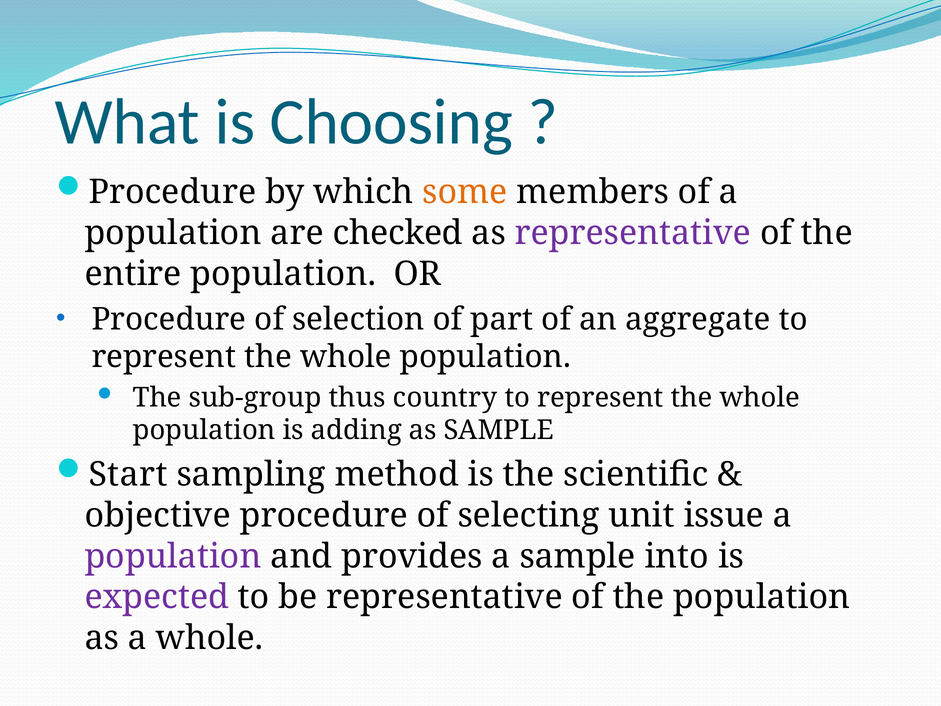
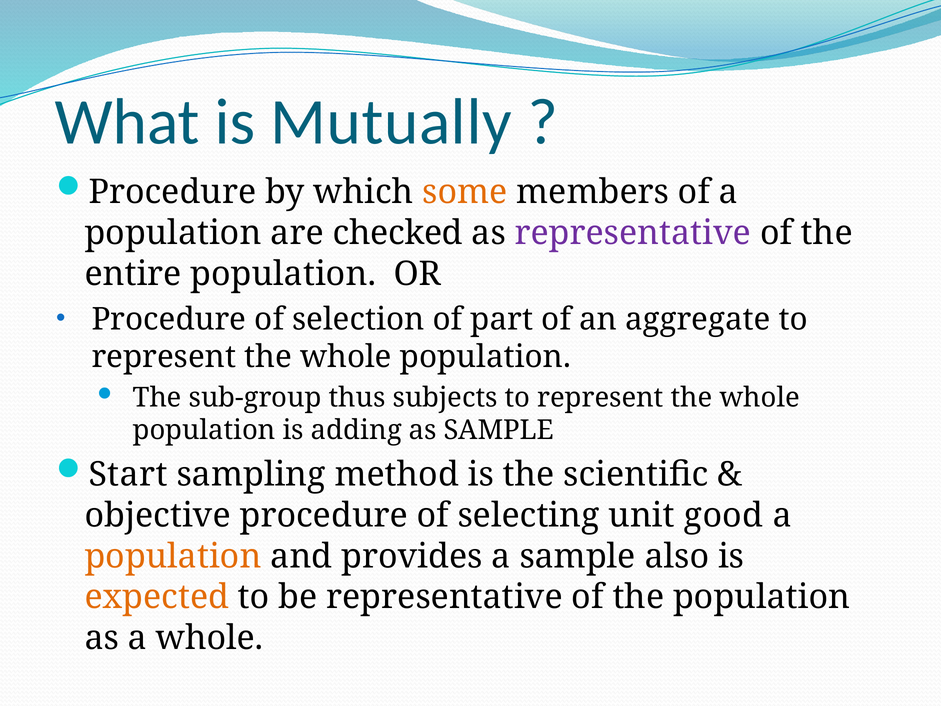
Choosing: Choosing -> Mutually
country: country -> subjects
issue: issue -> good
population at (173, 556) colour: purple -> orange
into: into -> also
expected colour: purple -> orange
